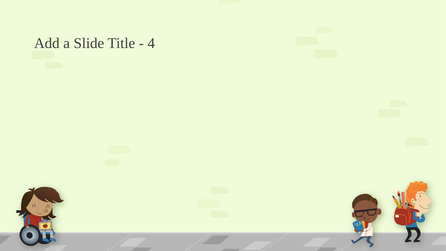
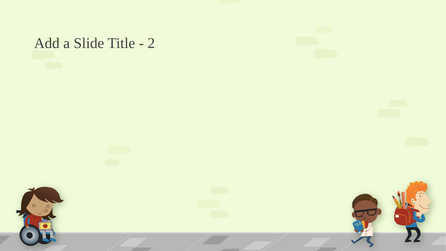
4: 4 -> 2
